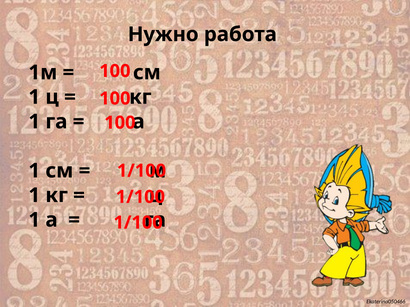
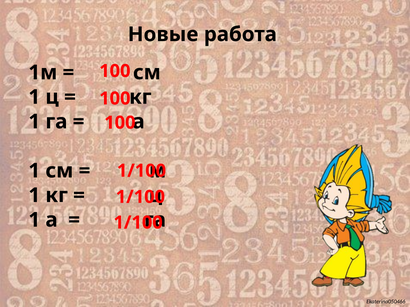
Нужно: Нужно -> Новые
